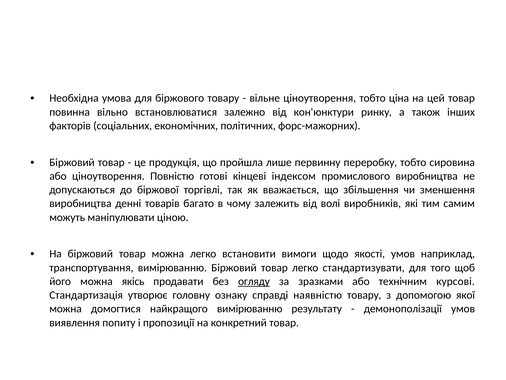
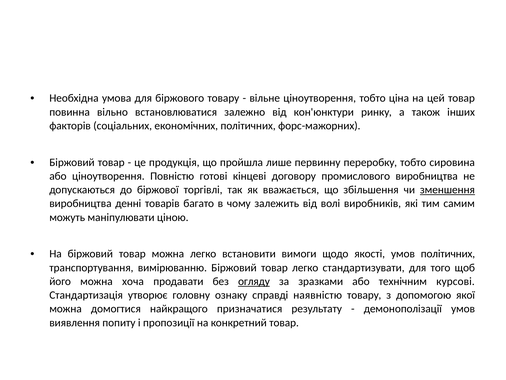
індексом: індексом -> договору
зменшення underline: none -> present
умов наприклад: наприклад -> політичних
якісь: якісь -> хоча
найкращого вимірюванню: вимірюванню -> призначатися
